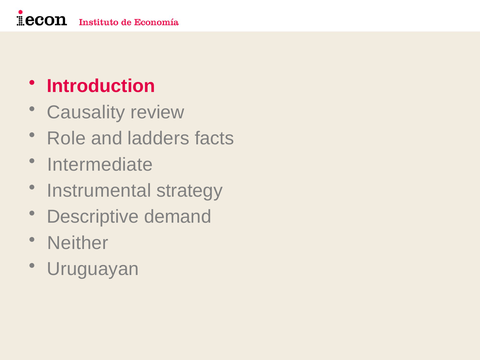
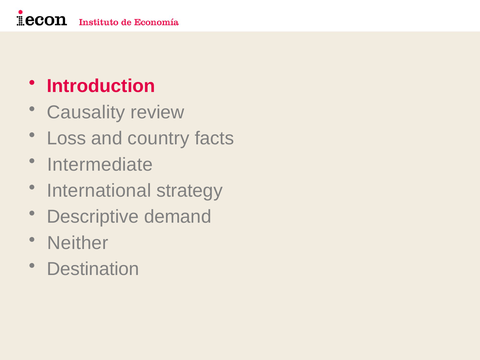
Role: Role -> Loss
ladders: ladders -> country
Instrumental: Instrumental -> International
Uruguayan: Uruguayan -> Destination
